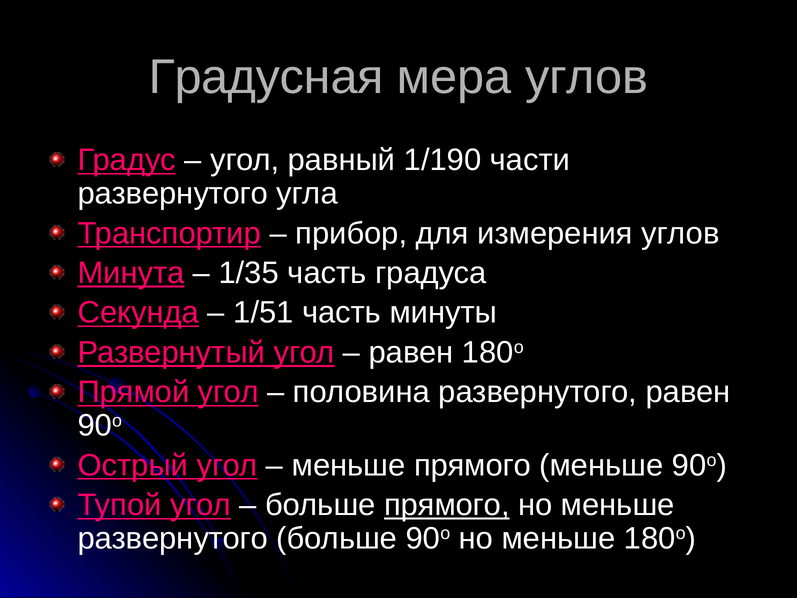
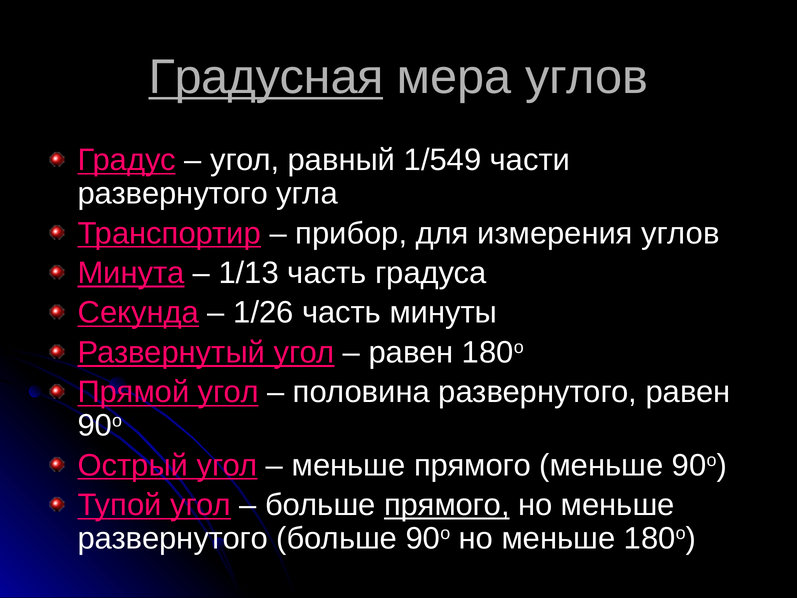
Градусная underline: none -> present
1/190: 1/190 -> 1/549
1/35: 1/35 -> 1/13
1/51: 1/51 -> 1/26
